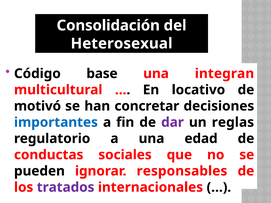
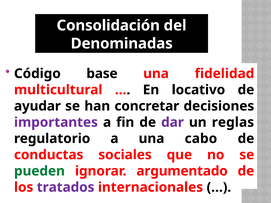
Heterosexual: Heterosexual -> Denominadas
integran: integran -> fidelidad
motivó: motivó -> ayudar
importantes colour: blue -> purple
edad: edad -> cabo
pueden colour: black -> green
responsables: responsables -> argumentado
